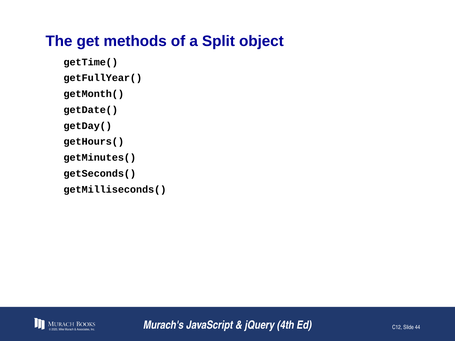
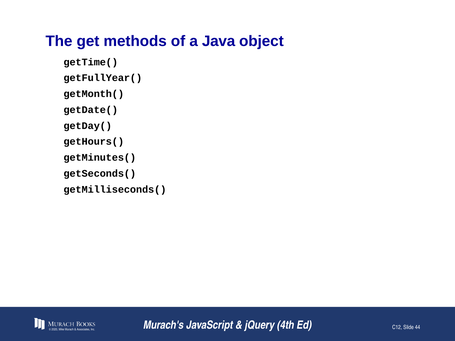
Split: Split -> Java
